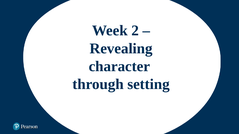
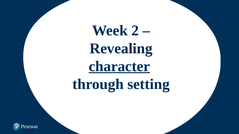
character underline: none -> present
